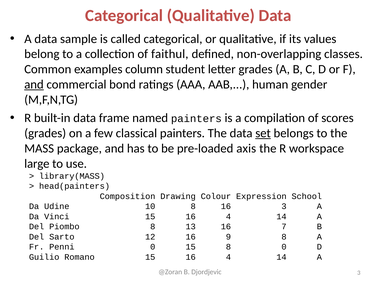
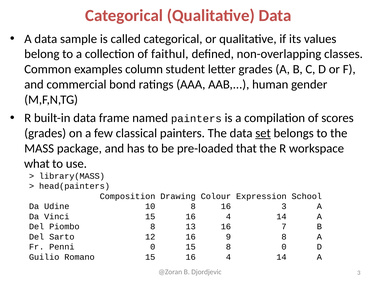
and at (34, 84) underline: present -> none
axis: axis -> that
large: large -> what
